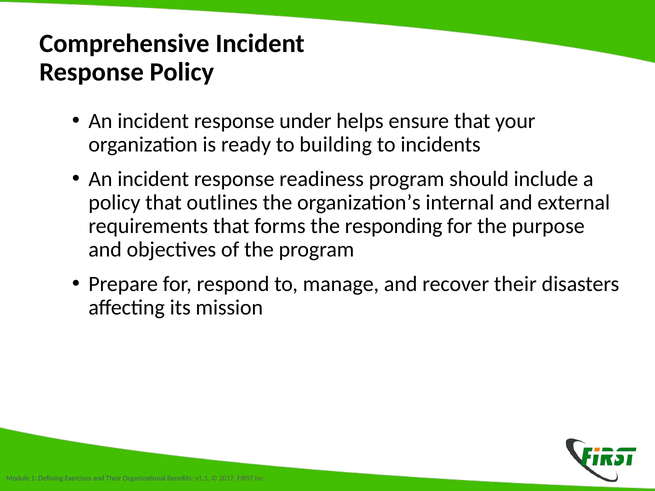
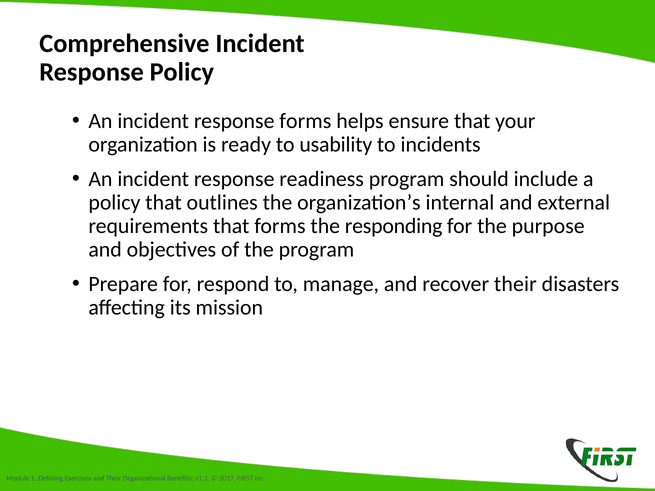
response under: under -> forms
building: building -> usability
